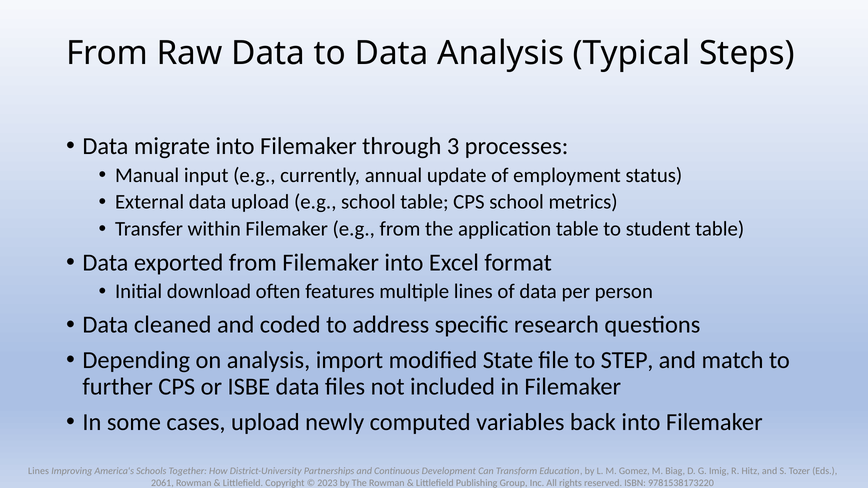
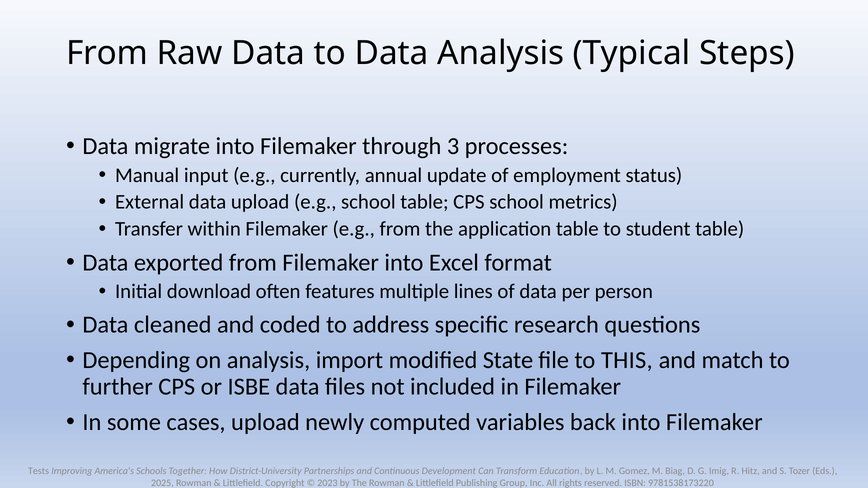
STEP: STEP -> THIS
Lines at (38, 471): Lines -> Tests
2061: 2061 -> 2025
